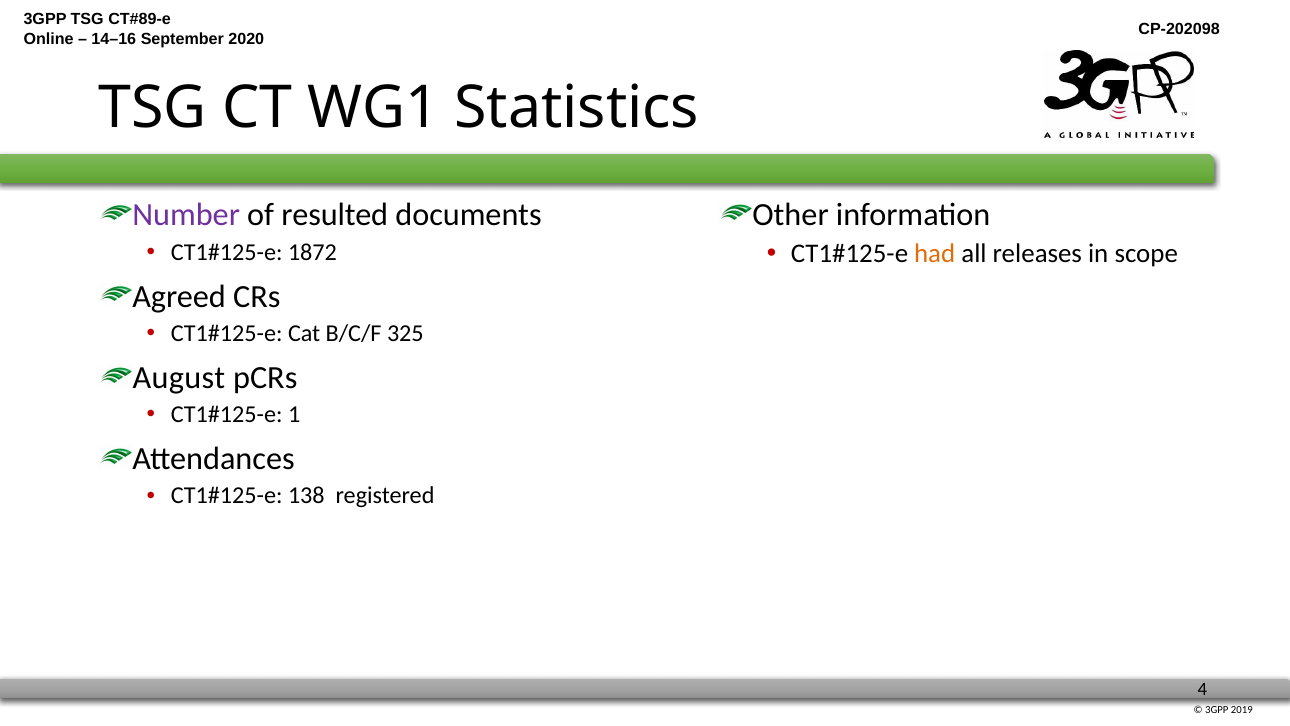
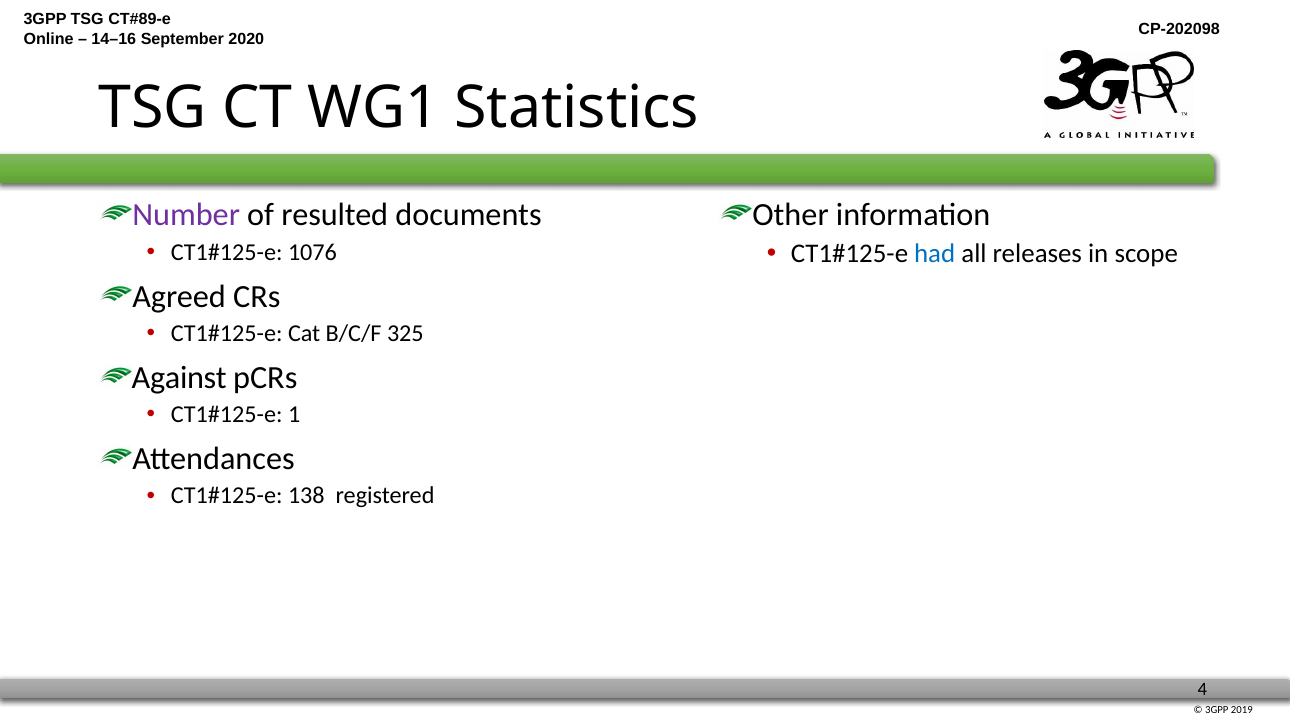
had colour: orange -> blue
1872: 1872 -> 1076
August: August -> Against
